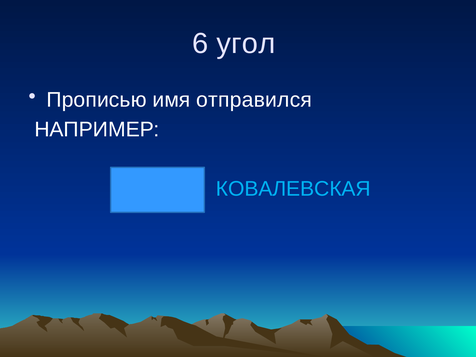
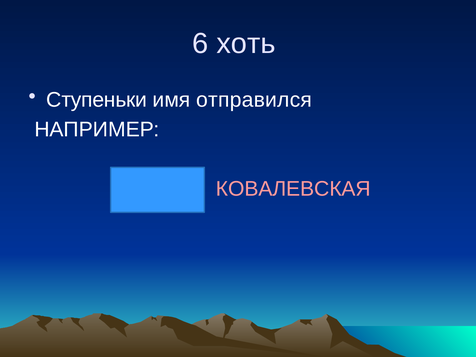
угол: угол -> хоть
Прописью: Прописью -> Ступеньки
КОВАЛЕВСКАЯ colour: light blue -> pink
